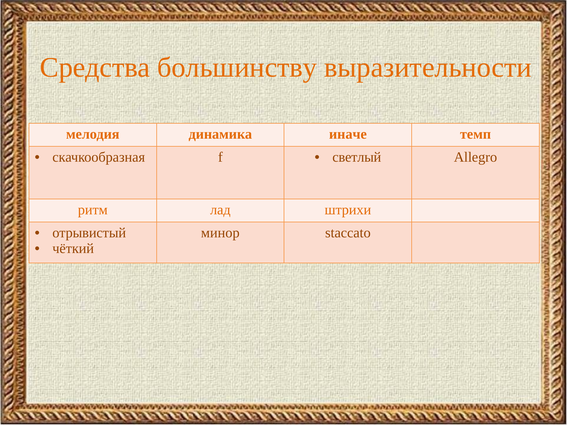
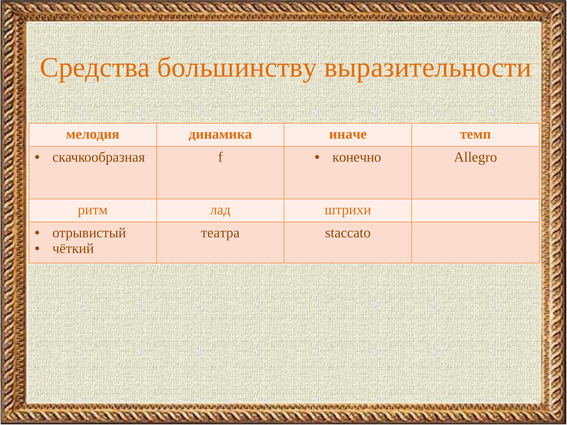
светлый: светлый -> конечно
минор: минор -> театра
